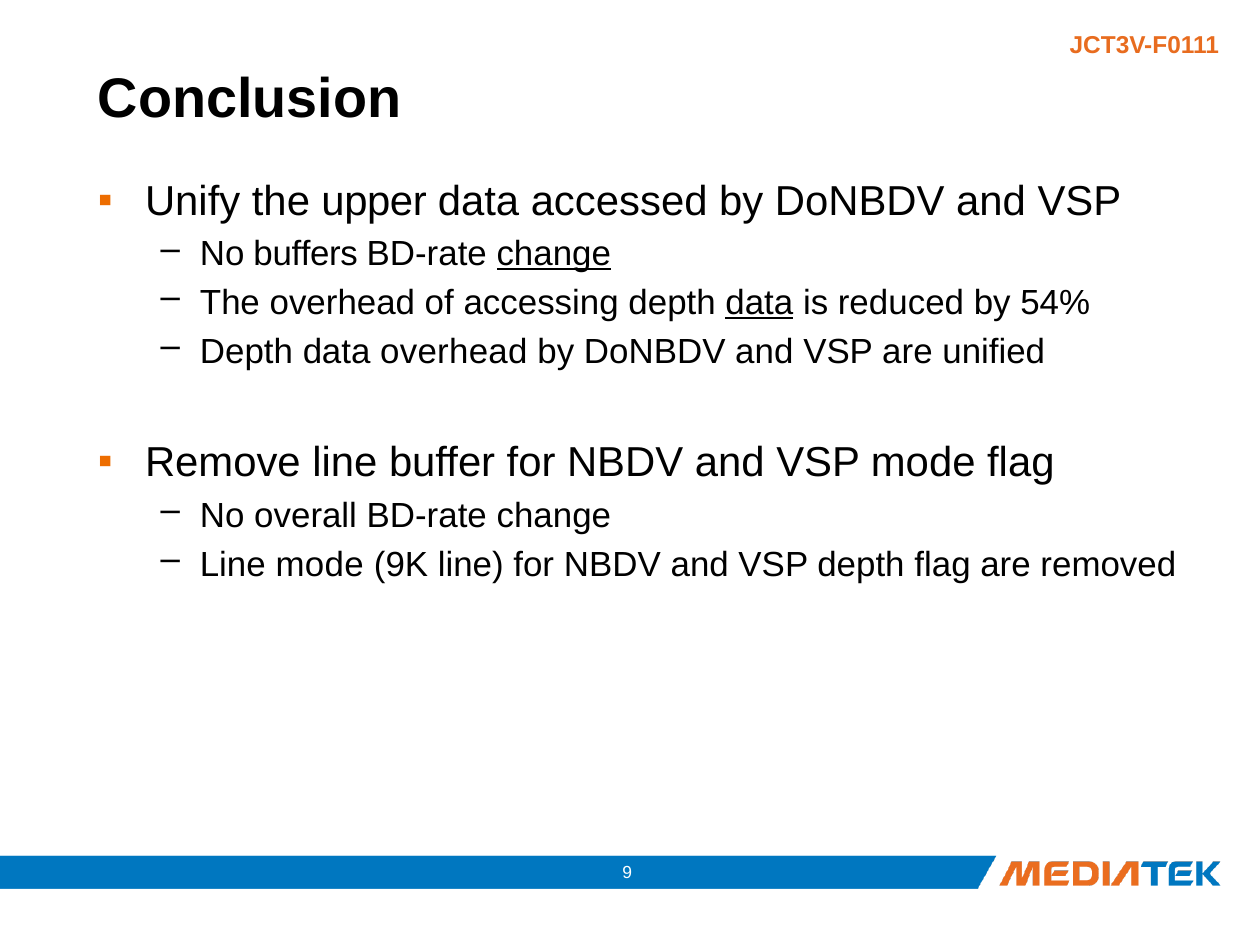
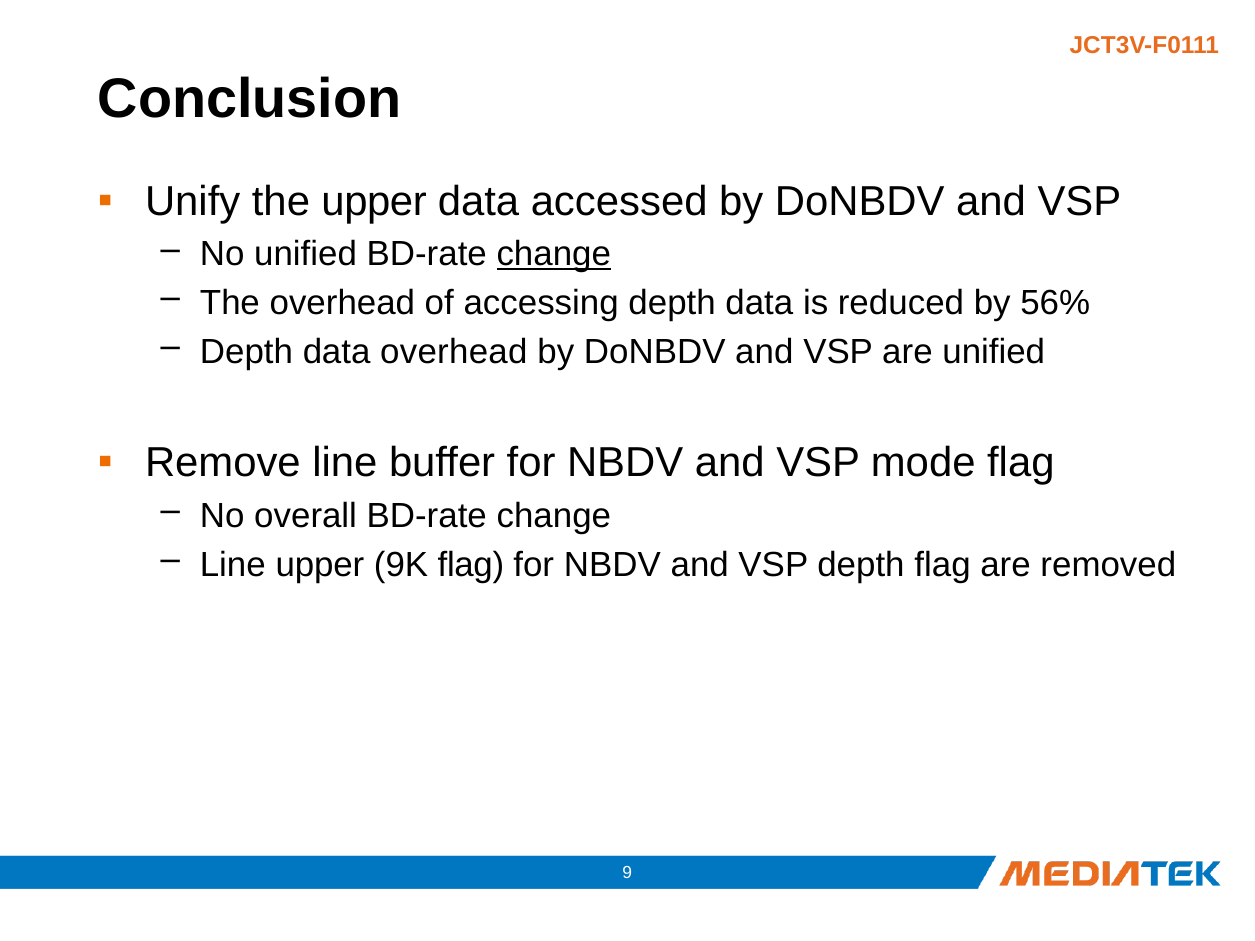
No buffers: buffers -> unified
data at (759, 303) underline: present -> none
54%: 54% -> 56%
Line mode: mode -> upper
9K line: line -> flag
